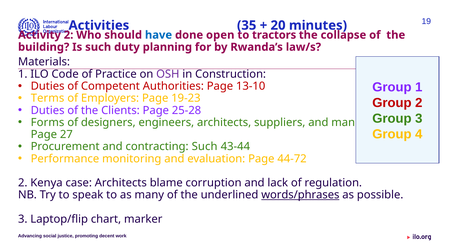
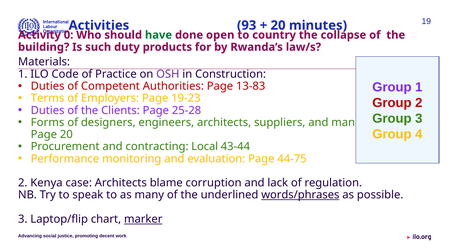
35: 35 -> 93
Activity 2: 2 -> 0
have colour: blue -> green
tractors: tractors -> country
planning: planning -> products
13-10: 13-10 -> 13-83
Page 27: 27 -> 20
contracting Such: Such -> Local
44-72: 44-72 -> 44-75
marker underline: none -> present
